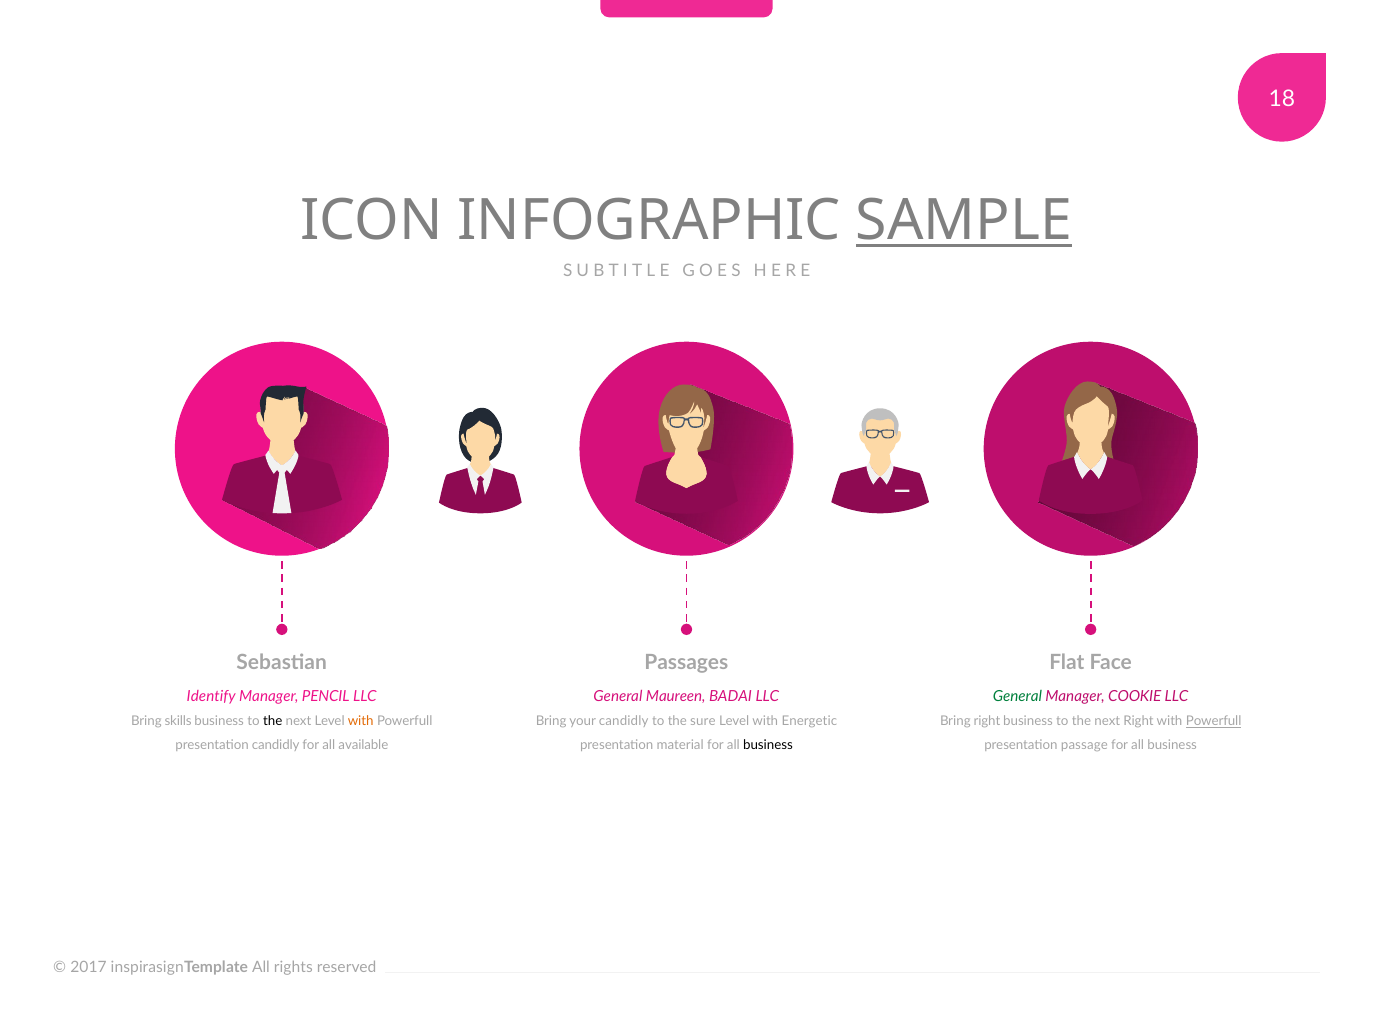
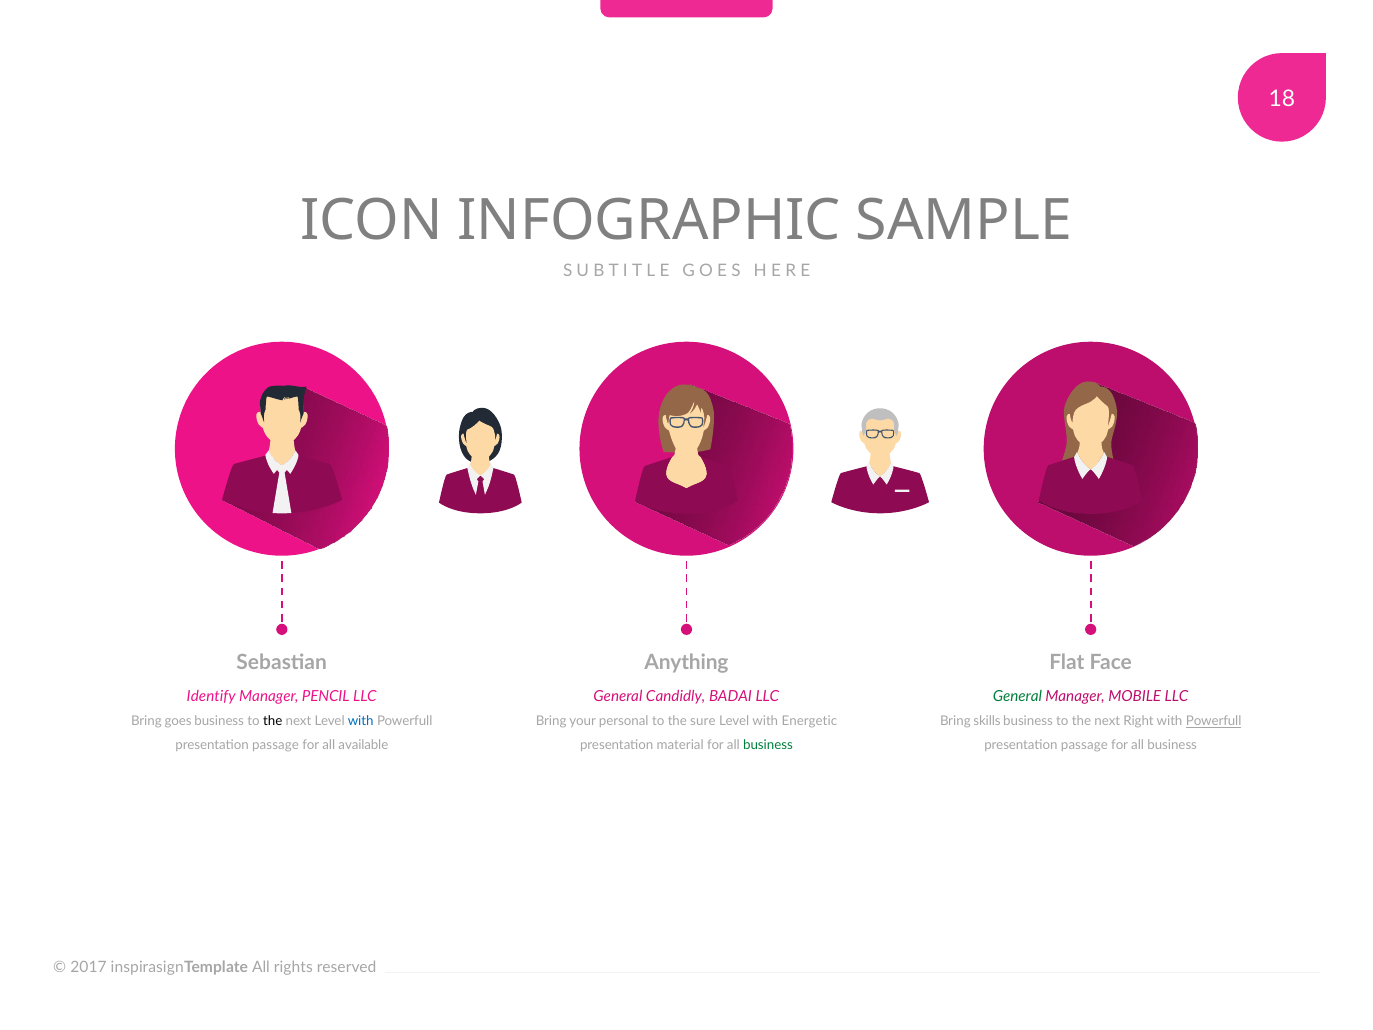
SAMPLE underline: present -> none
Passages: Passages -> Anything
Maureen: Maureen -> Candidly
COOKIE: COOKIE -> MOBILE
skills: skills -> goes
with at (361, 721) colour: orange -> blue
your candidly: candidly -> personal
Bring right: right -> skills
candidly at (276, 745): candidly -> passage
business at (768, 745) colour: black -> green
